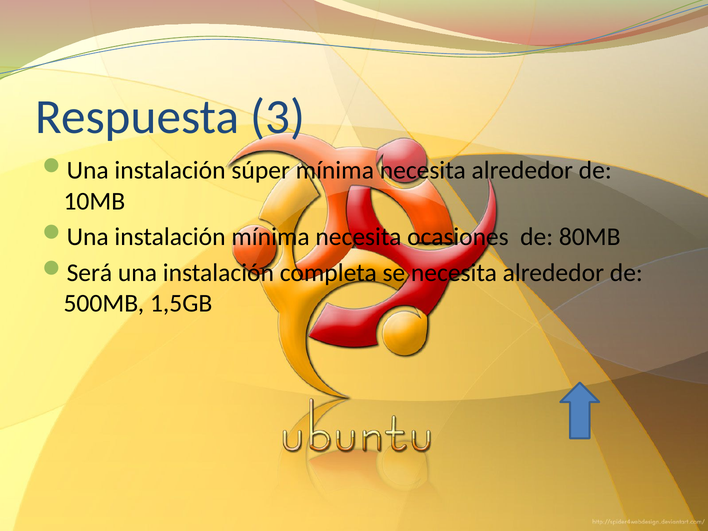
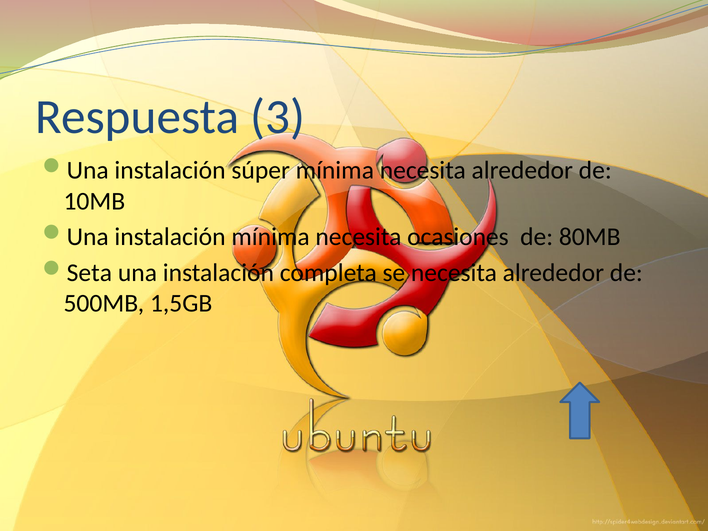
Será: Será -> Seta
